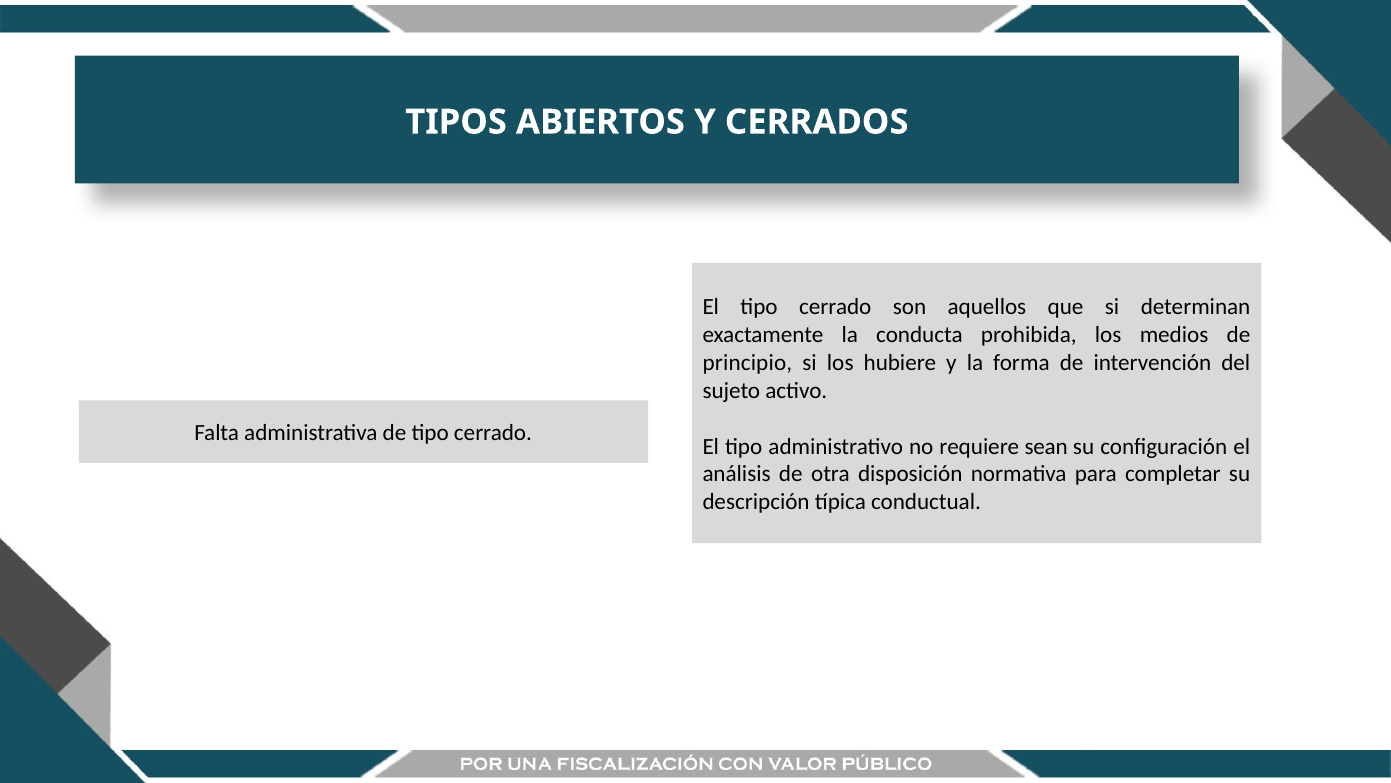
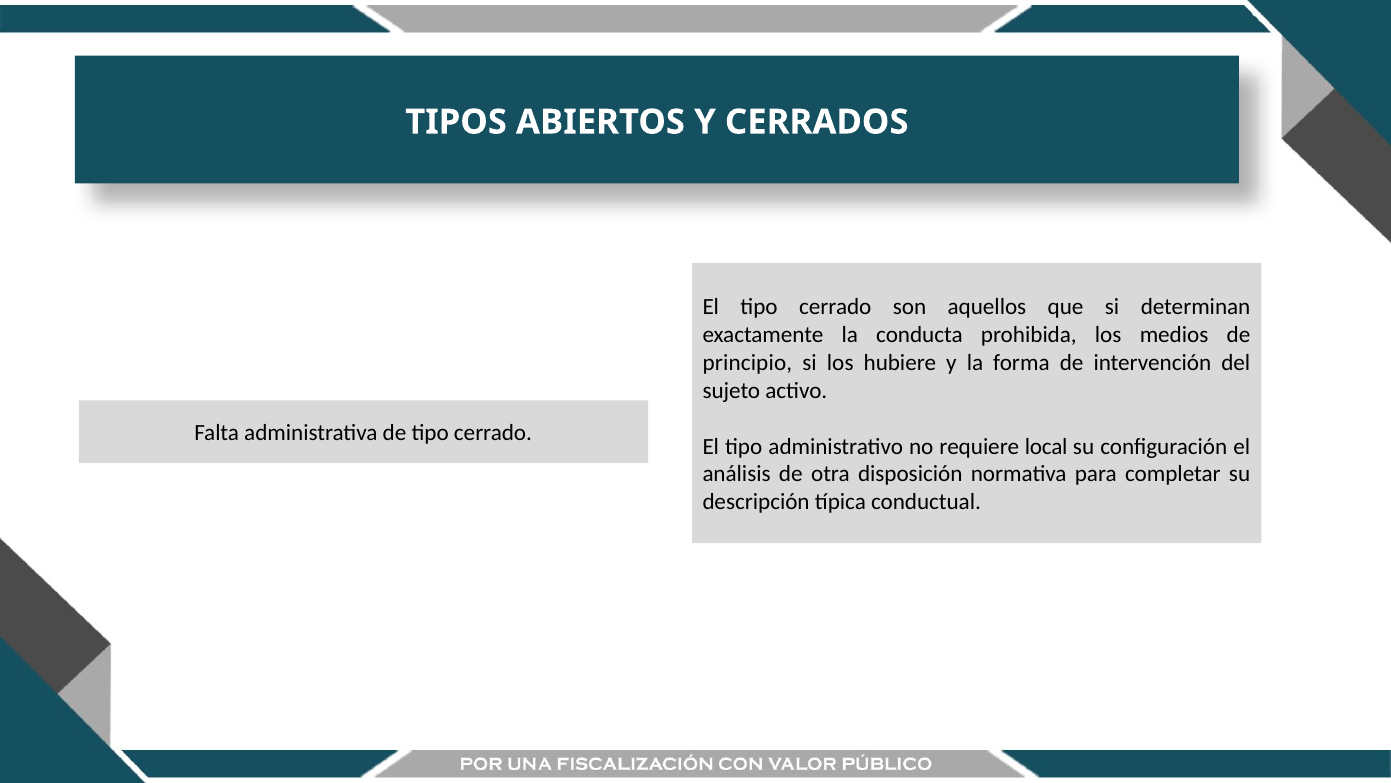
sean: sean -> local
